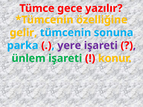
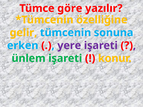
gece: gece -> göre
parka: parka -> erken
